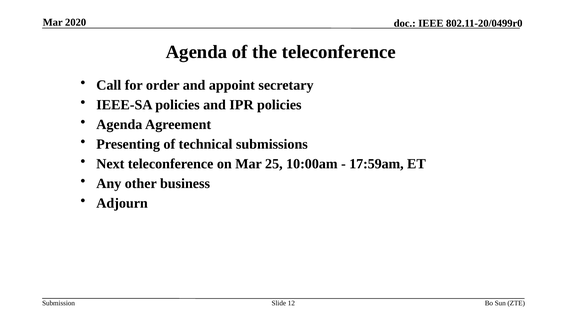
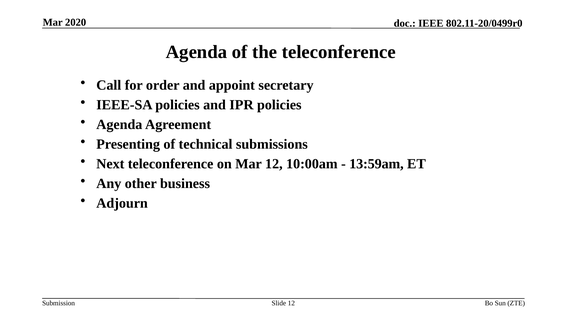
Mar 25: 25 -> 12
17:59am: 17:59am -> 13:59am
